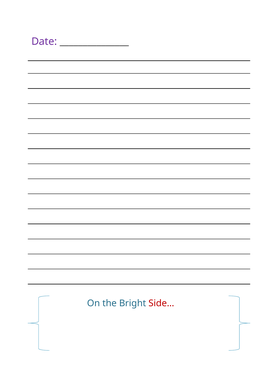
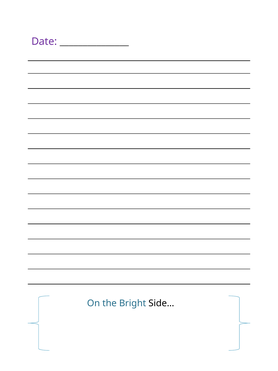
Side… colour: red -> black
